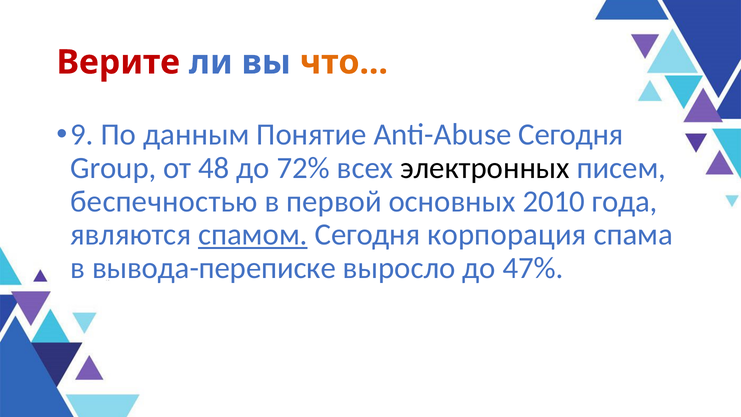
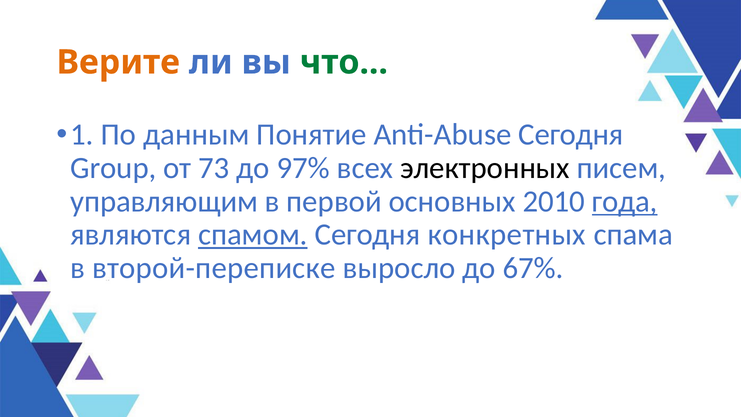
Верите colour: red -> orange
что colour: orange -> green
9: 9 -> 1
48: 48 -> 73
72%: 72% -> 97%
беспечностью: беспечностью -> управляющим
года underline: none -> present
корпорация: корпорация -> конкретных
вывода-переписке: вывода-переписке -> второй-переписке
47%: 47% -> 67%
